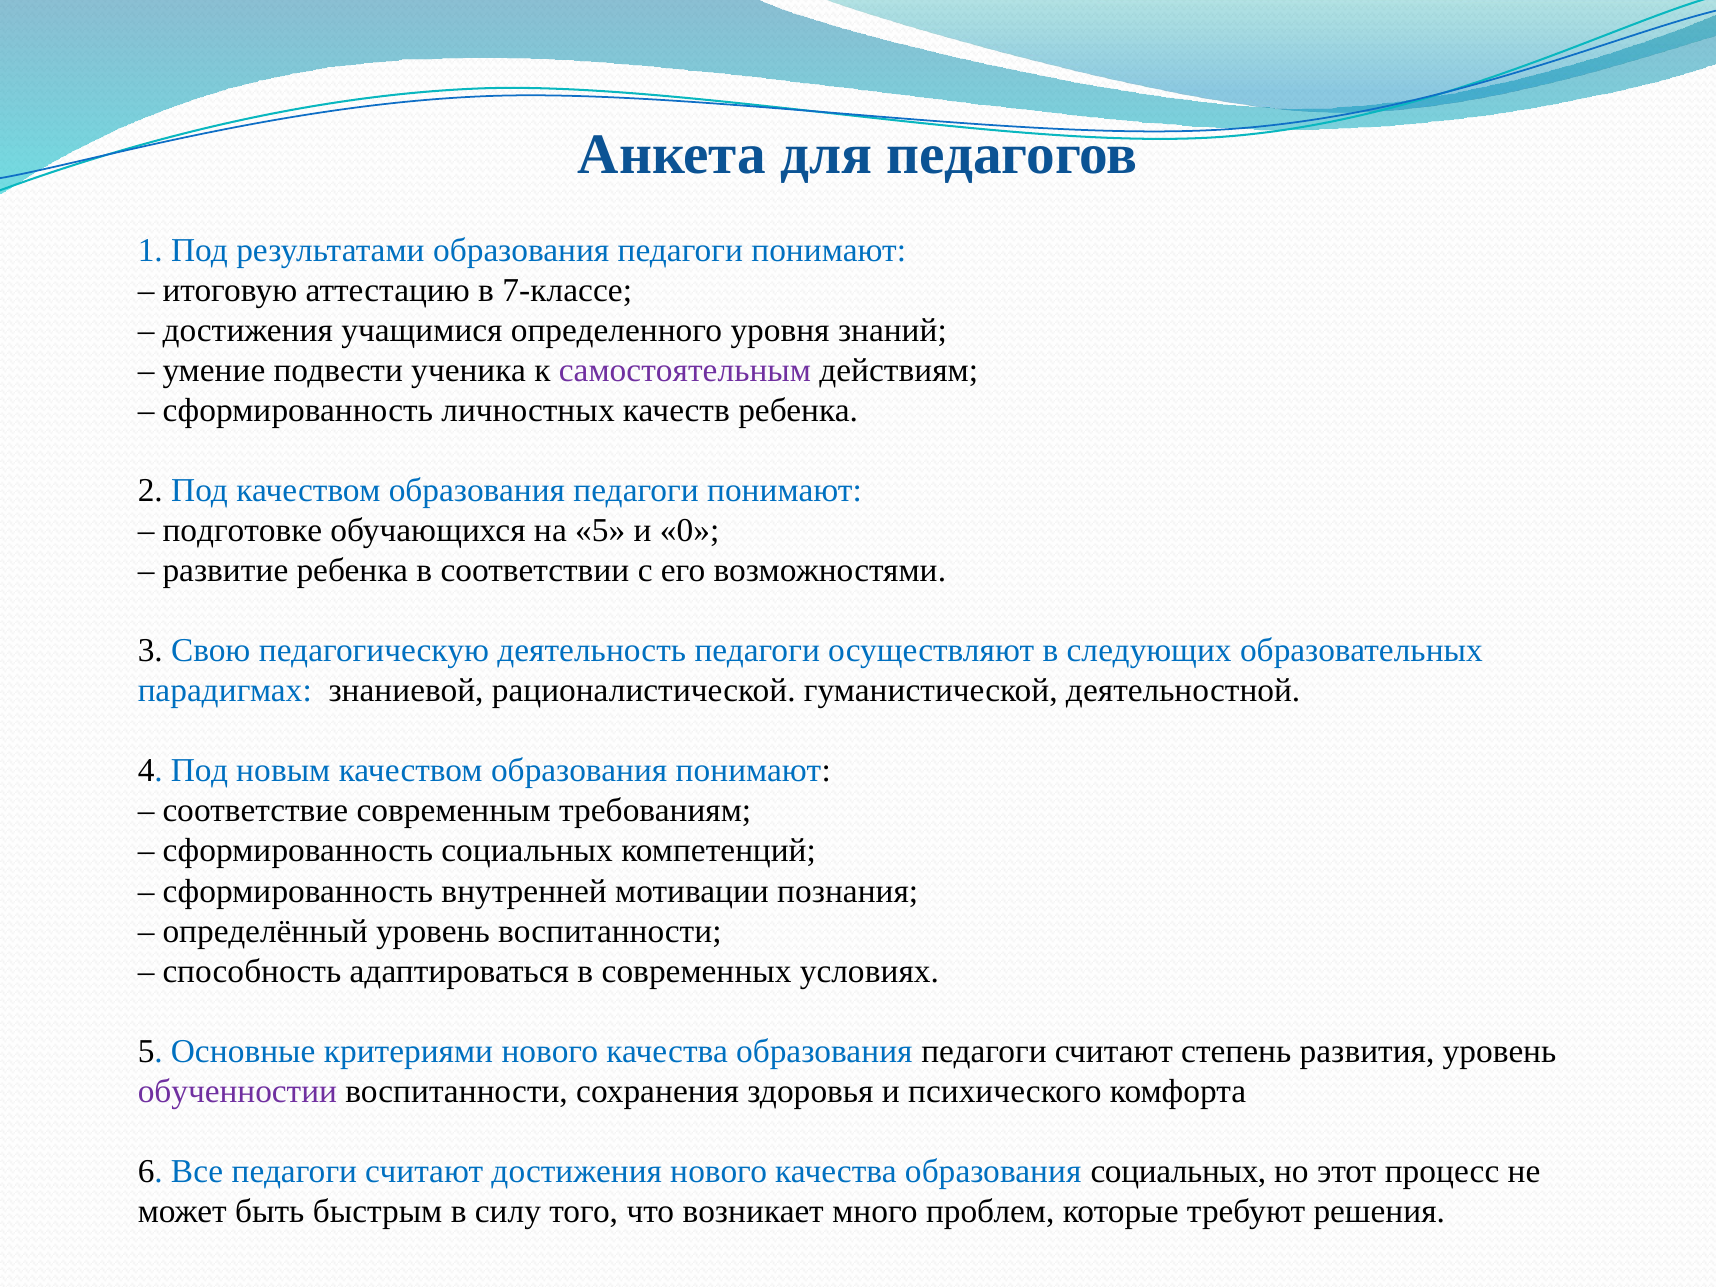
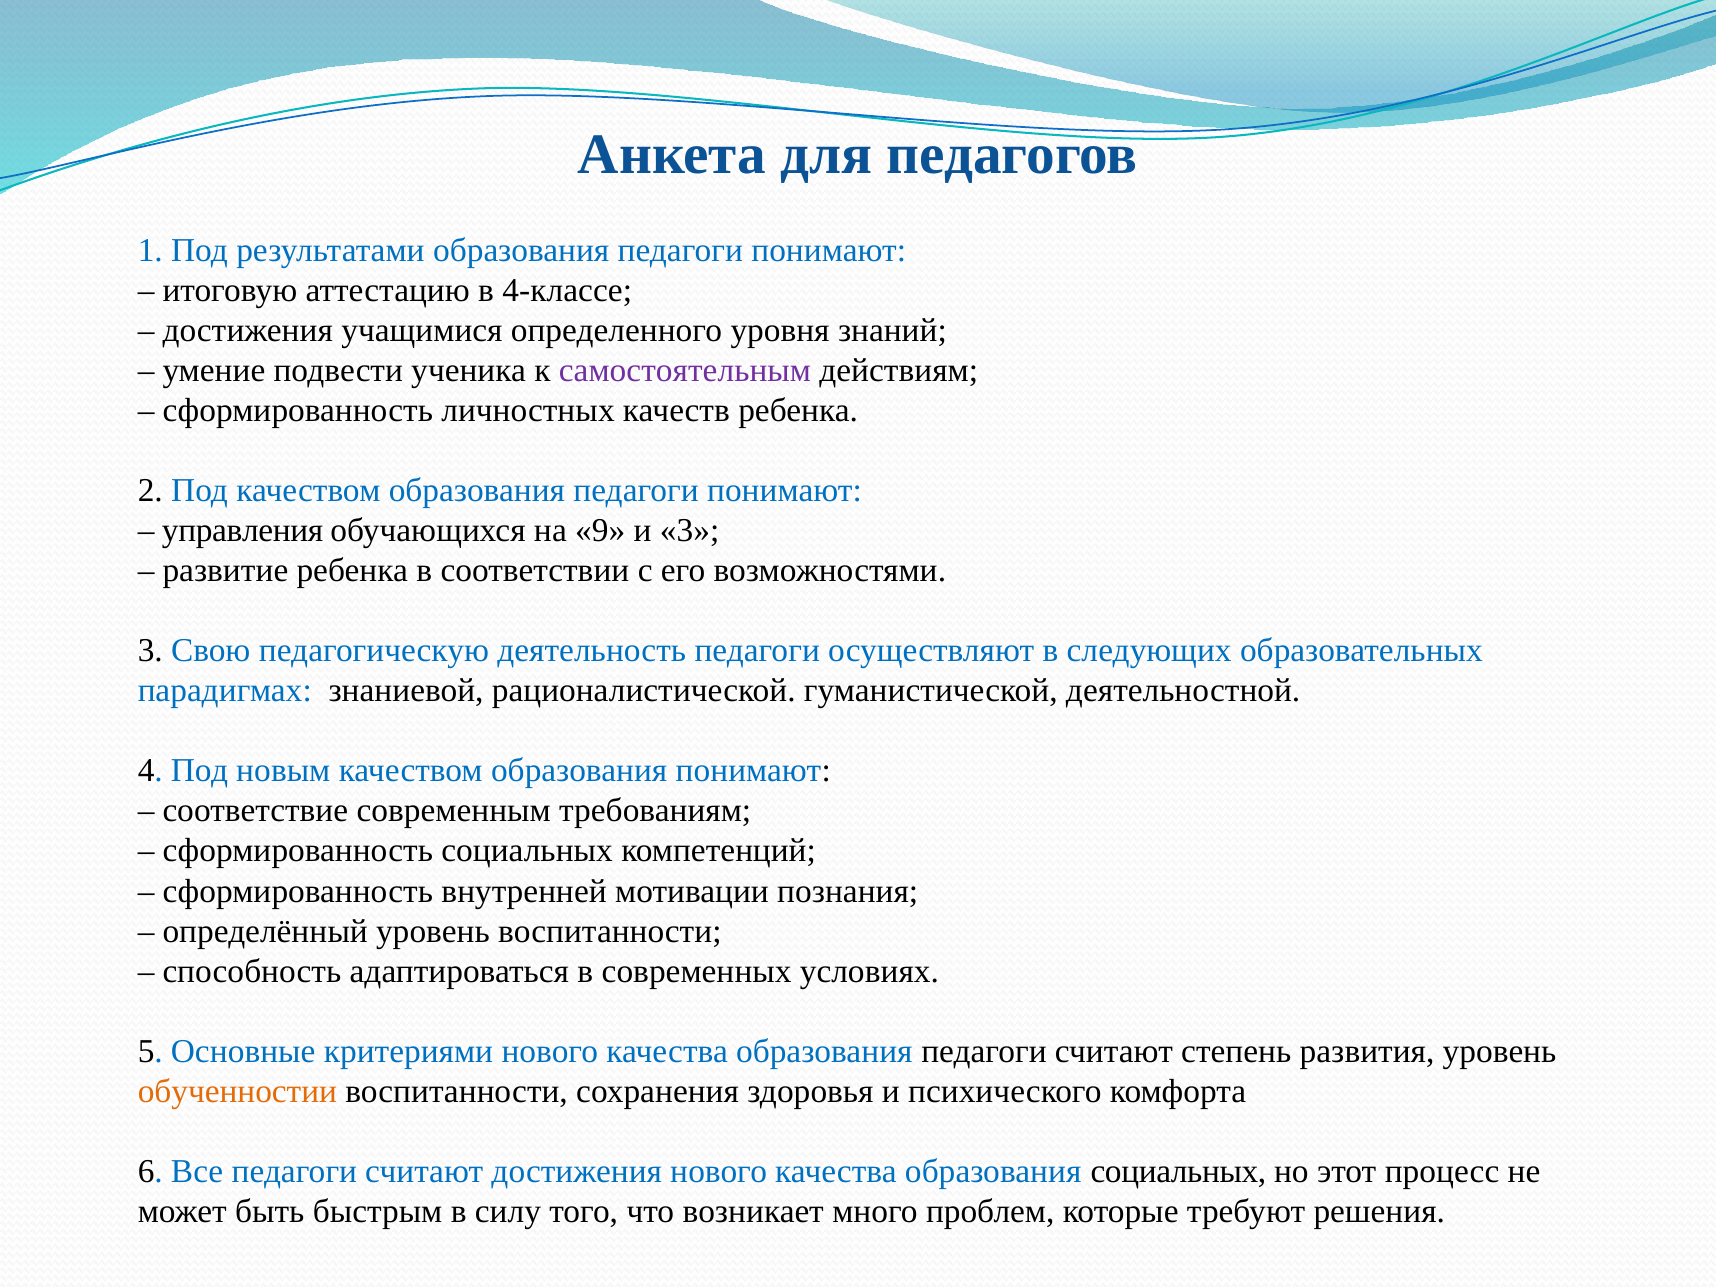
7-классе: 7-классе -> 4-классе
подготовке: подготовке -> управления
на 5: 5 -> 9
и 0: 0 -> 3
обученностии colour: purple -> orange
